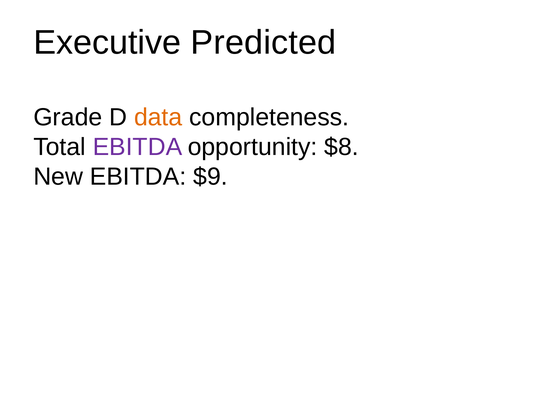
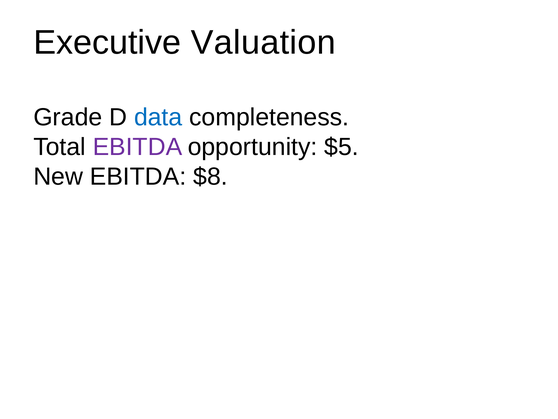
Predicted: Predicted -> Valuation
data colour: orange -> blue
$8: $8 -> $5
$9: $9 -> $8
